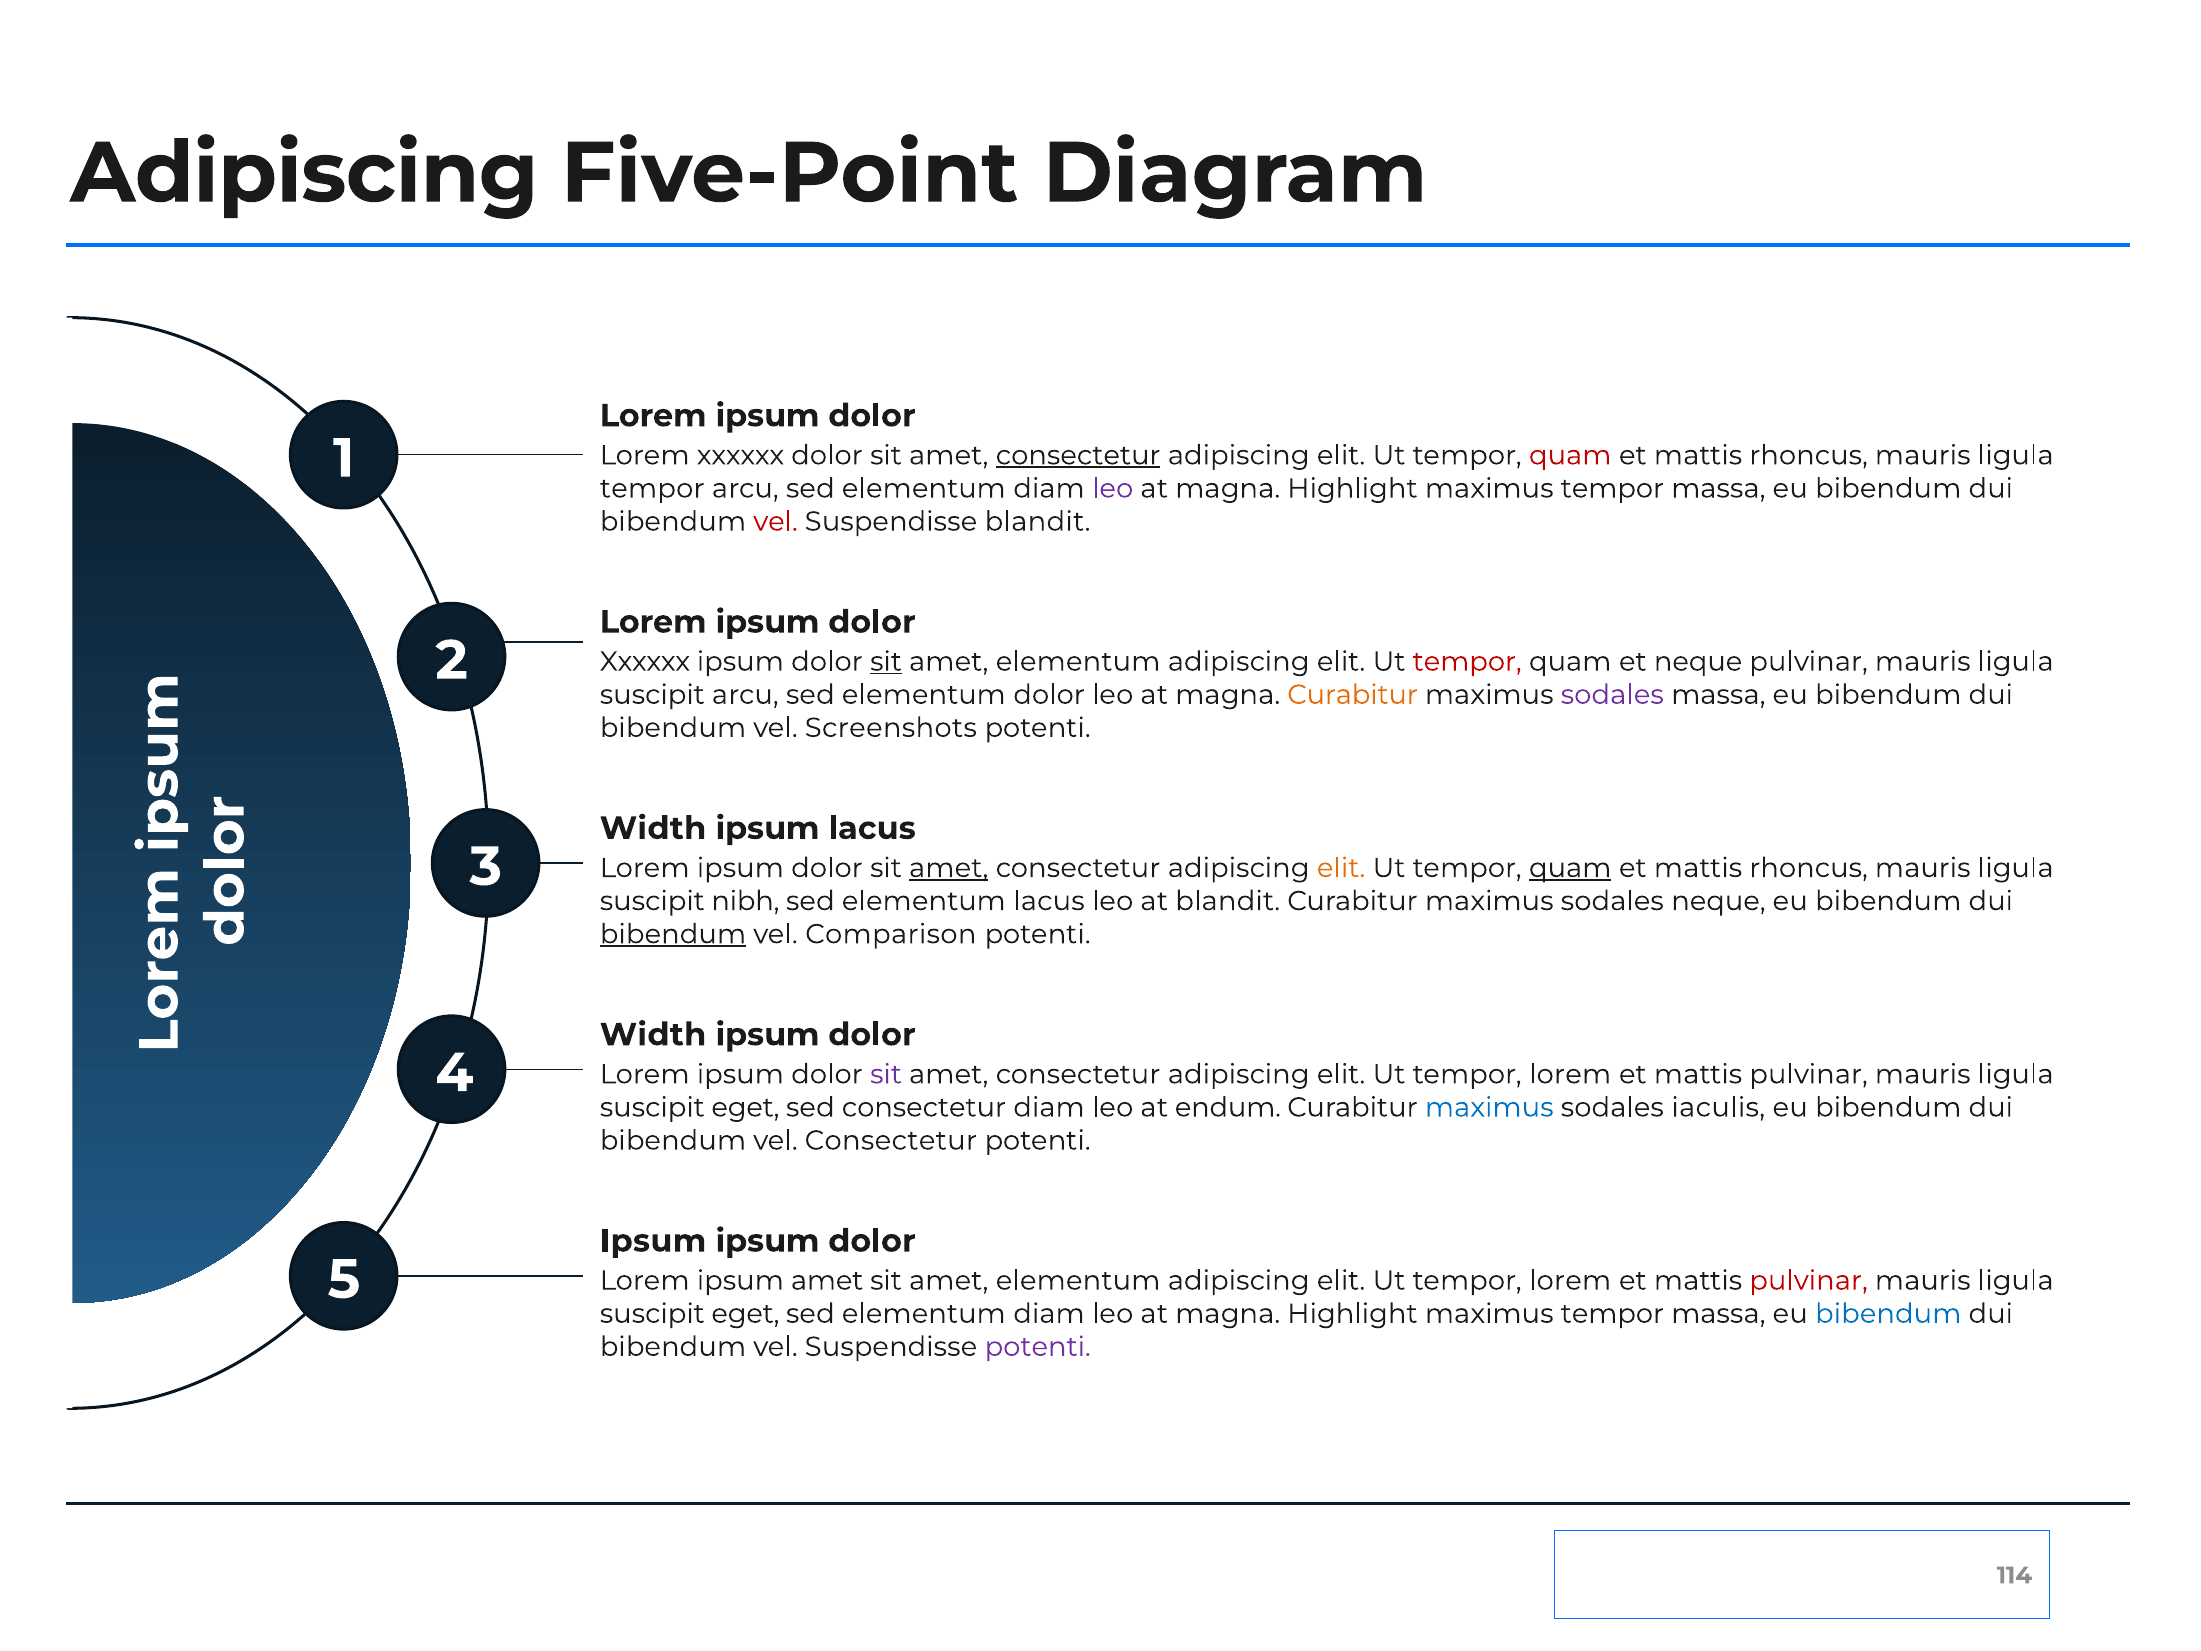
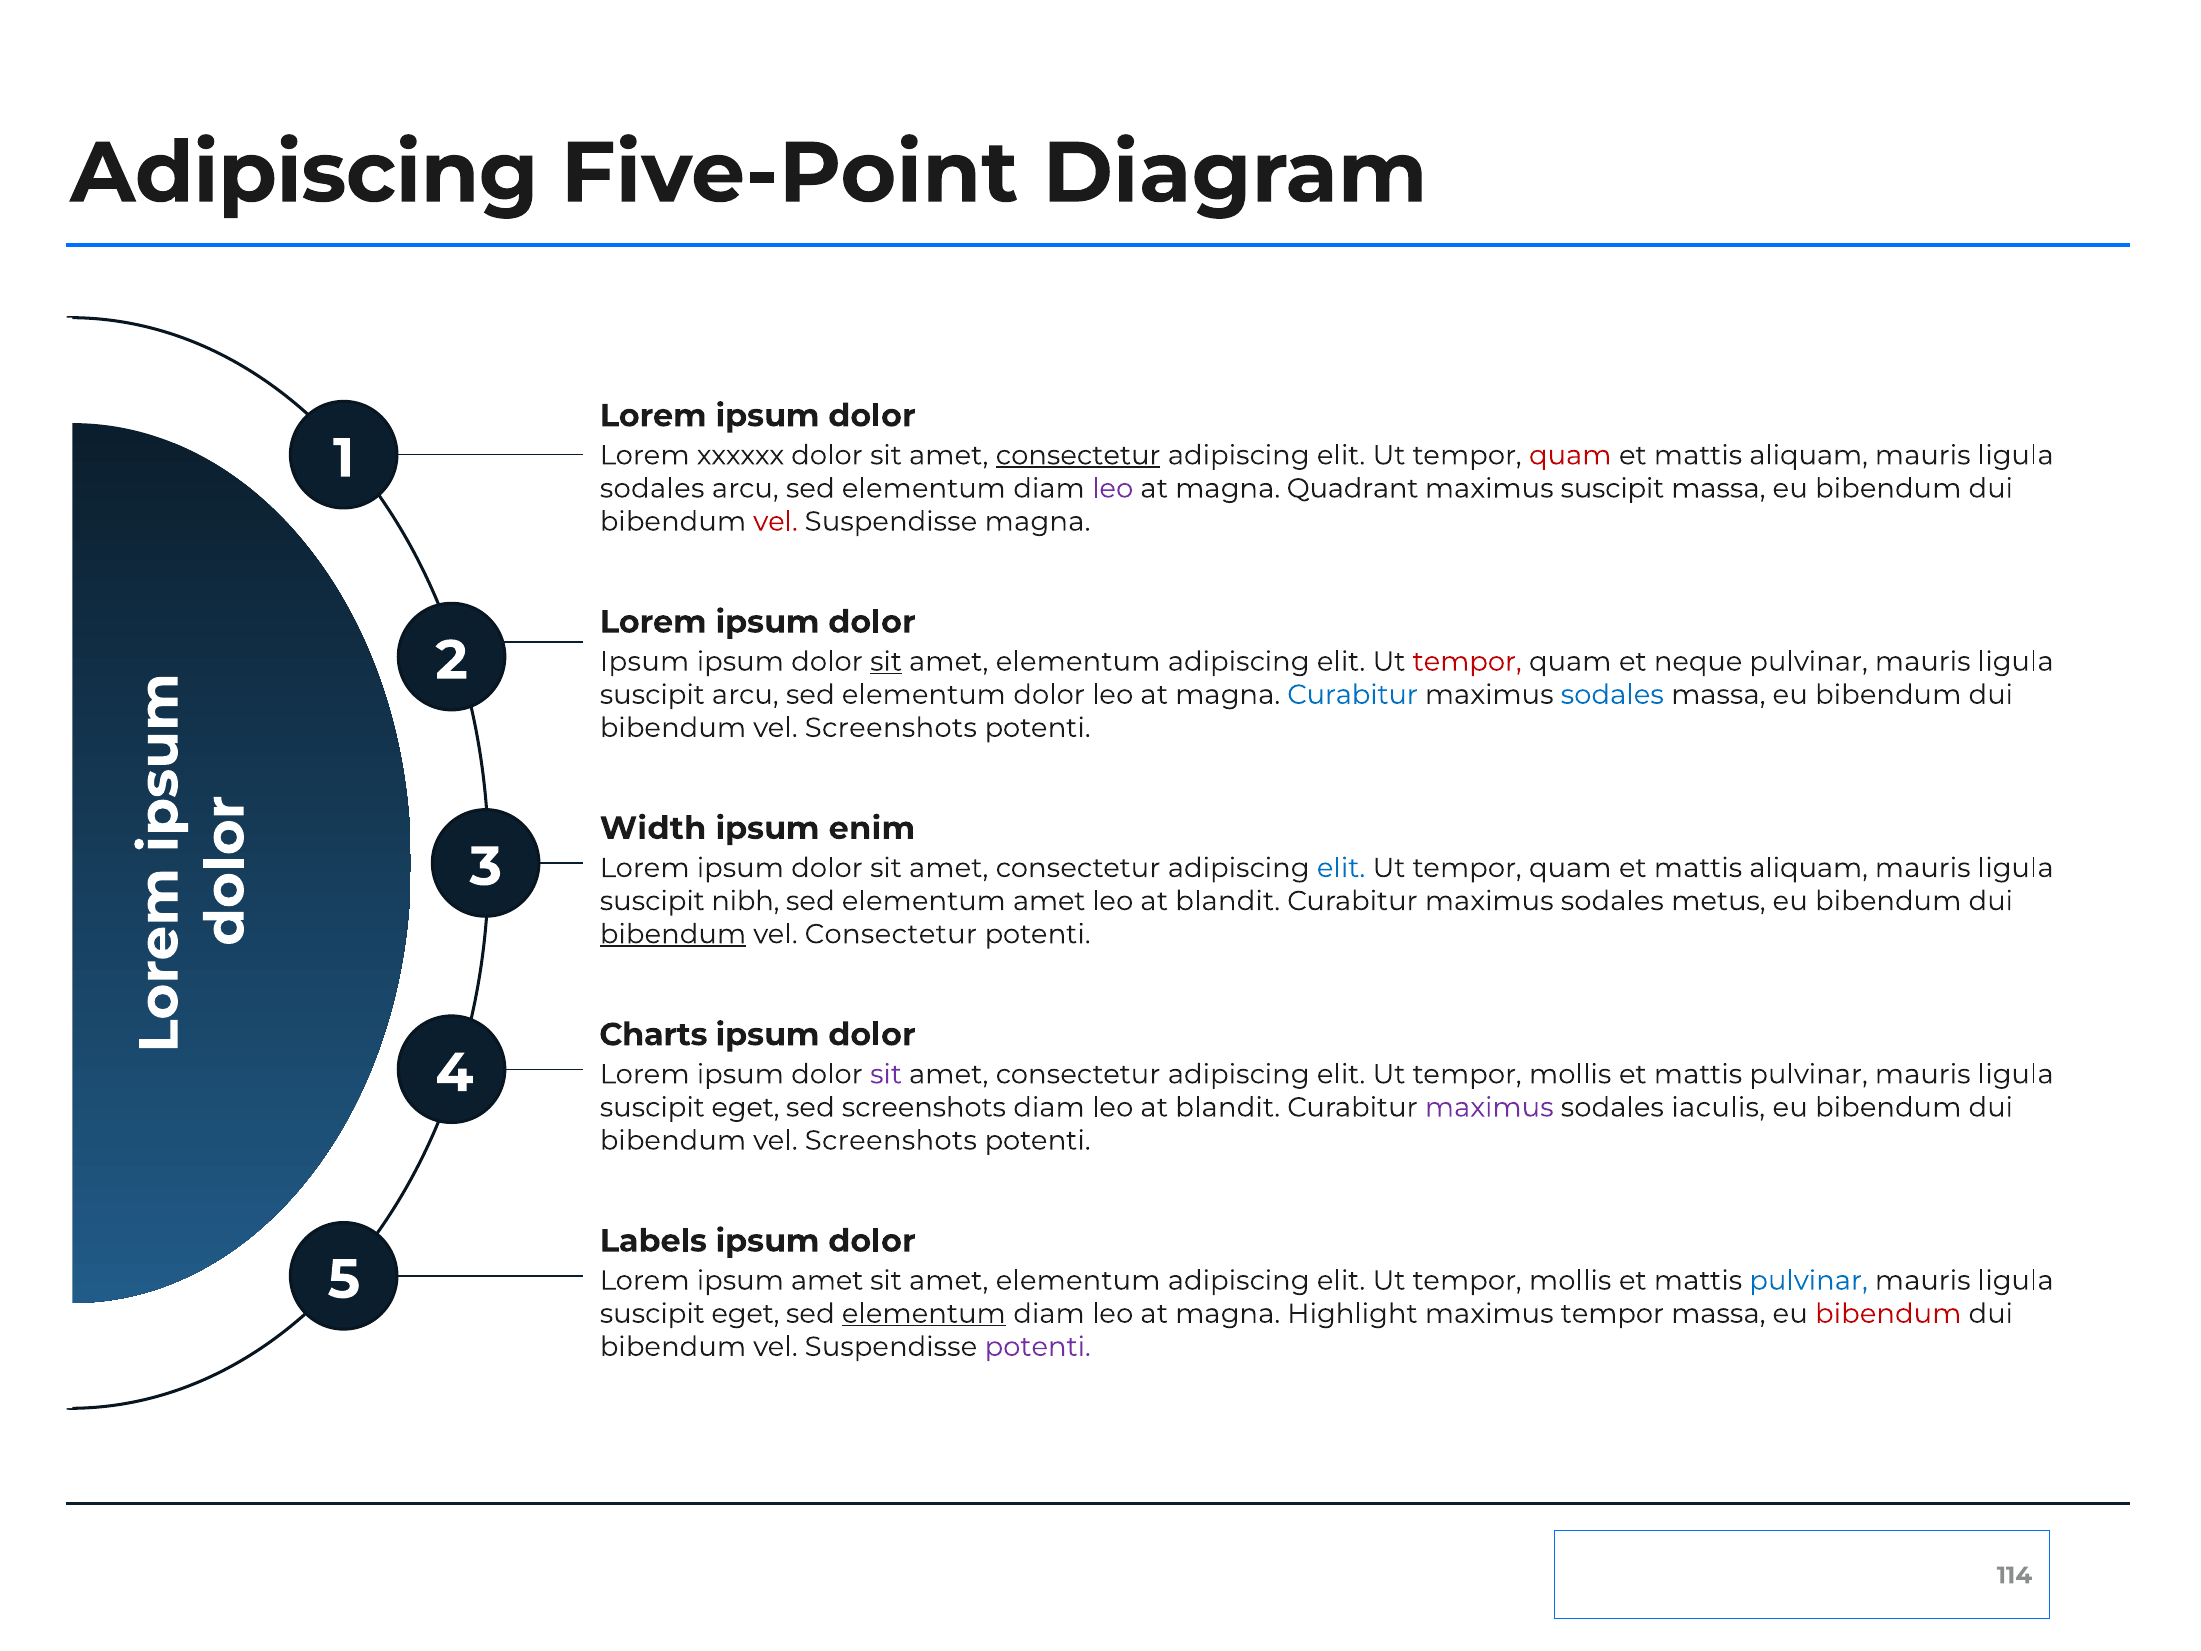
rhoncus at (1809, 455): rhoncus -> aliquam
tempor at (652, 488): tempor -> sodales
Highlight at (1352, 488): Highlight -> Quadrant
tempor at (1612, 488): tempor -> suscipit
Suspendisse blandit: blandit -> magna
Xxxxxx at (645, 662): Xxxxxx -> Ipsum
Curabitur at (1353, 695) colour: orange -> blue
sodales at (1612, 695) colour: purple -> blue
ipsum lacus: lacus -> enim
amet at (949, 868) underline: present -> none
elit at (1341, 868) colour: orange -> blue
quam at (1570, 868) underline: present -> none
rhoncus at (1809, 868): rhoncus -> aliquam
elementum lacus: lacus -> amet
sodales neque: neque -> metus
vel Comparison: Comparison -> Consectetur
Width at (653, 1035): Width -> Charts
lorem at (1570, 1074): lorem -> mollis
sed consectetur: consectetur -> screenshots
diam leo at endum: endum -> blandit
maximus at (1489, 1107) colour: blue -> purple
Consectetur at (891, 1140): Consectetur -> Screenshots
Ipsum at (653, 1241): Ipsum -> Labels
lorem at (1570, 1280): lorem -> mollis
pulvinar at (1809, 1280) colour: red -> blue
elementum at (924, 1313) underline: none -> present
bibendum at (1888, 1313) colour: blue -> red
